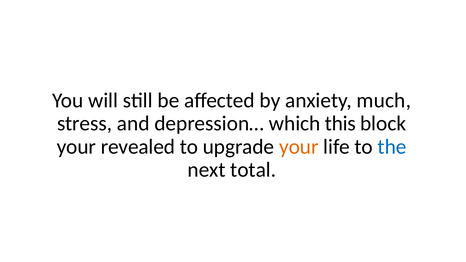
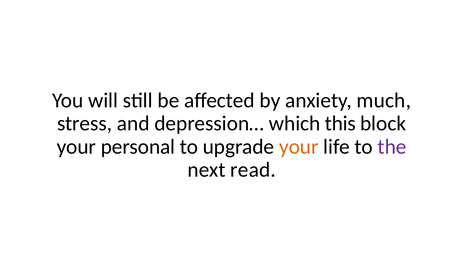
revealed: revealed -> personal
the colour: blue -> purple
total: total -> read
